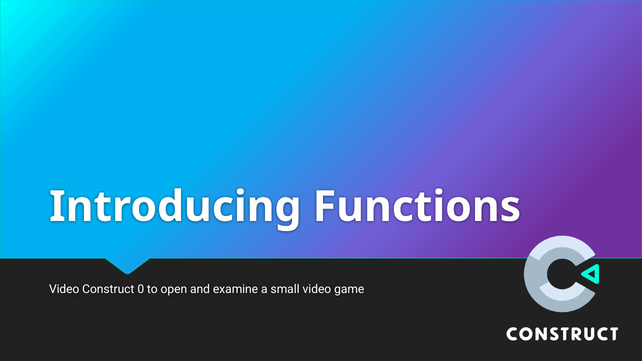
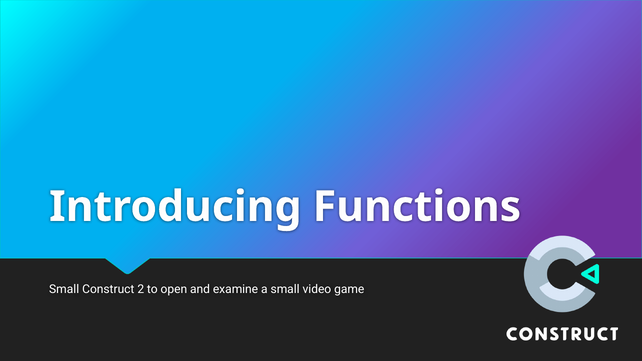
Video at (64, 289): Video -> Small
0: 0 -> 2
